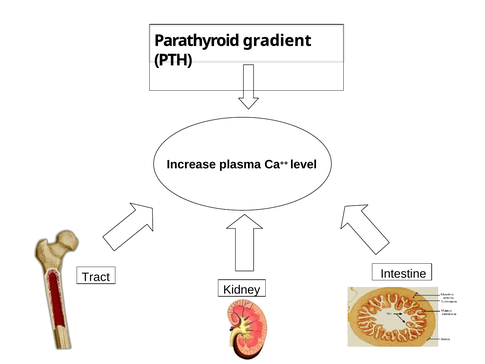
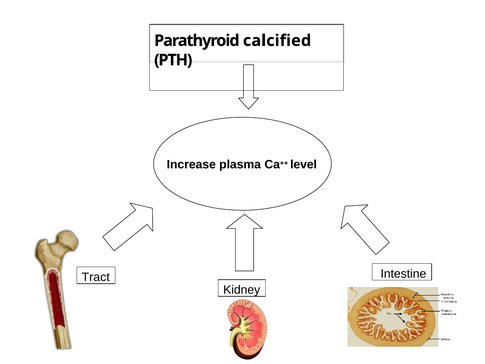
gradient: gradient -> calcified
